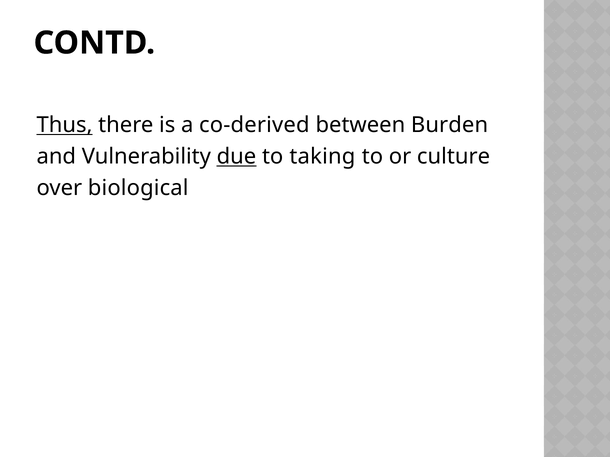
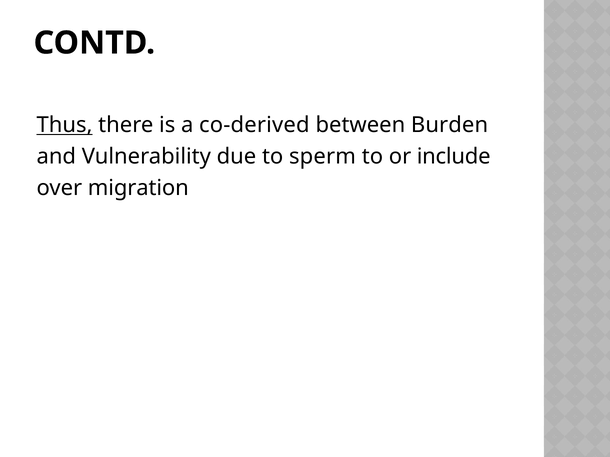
due underline: present -> none
taking: taking -> sperm
culture: culture -> include
biological: biological -> migration
